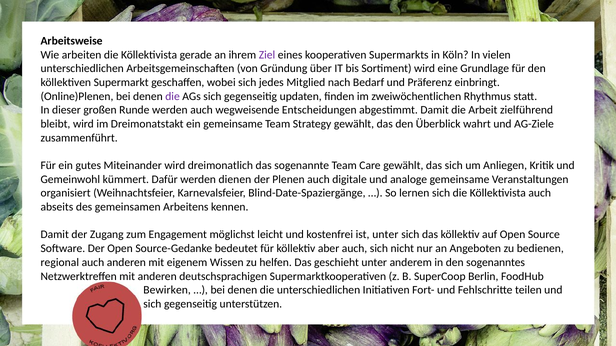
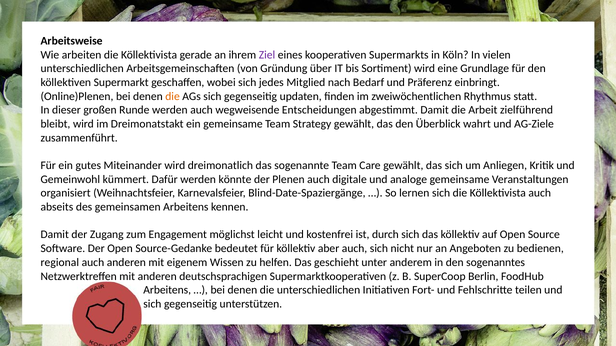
die at (173, 96) colour: purple -> orange
dienen: dienen -> könnte
ist unter: unter -> durch
Bewirken at (167, 290): Bewirken -> Arbeitens
